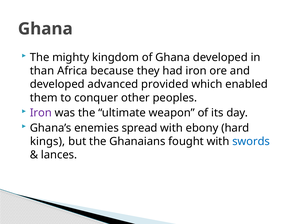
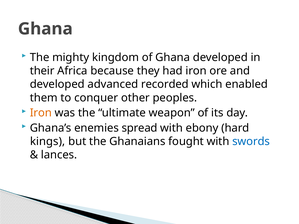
than: than -> their
provided: provided -> recorded
Iron at (41, 113) colour: purple -> orange
